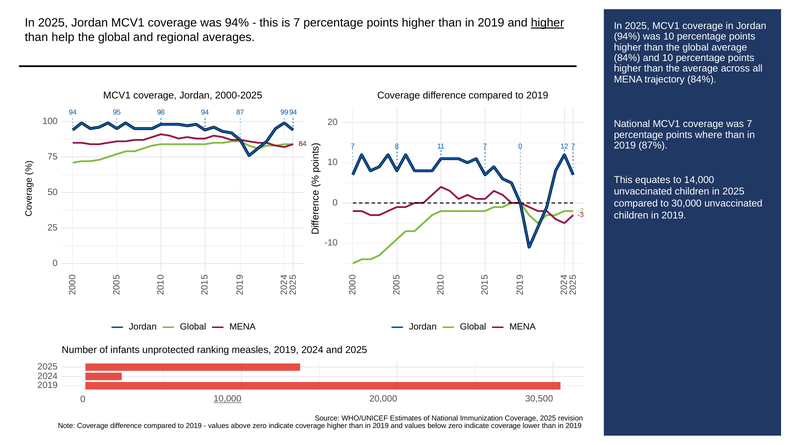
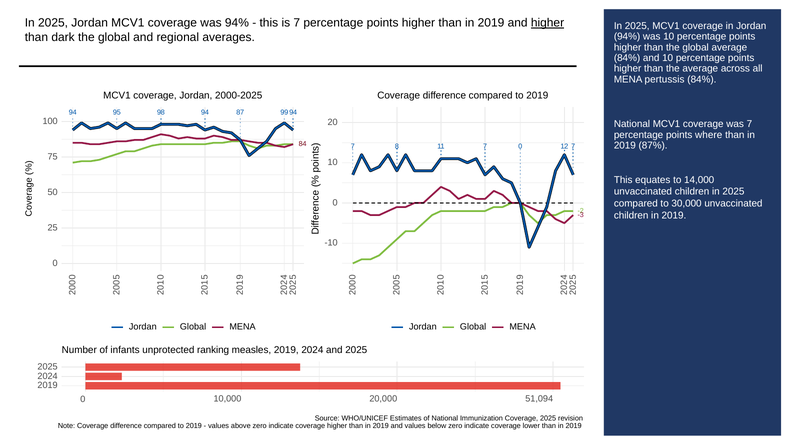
help: help -> dark
trajectory: trajectory -> pertussis
10,000 underline: present -> none
30,500: 30,500 -> 51,094
